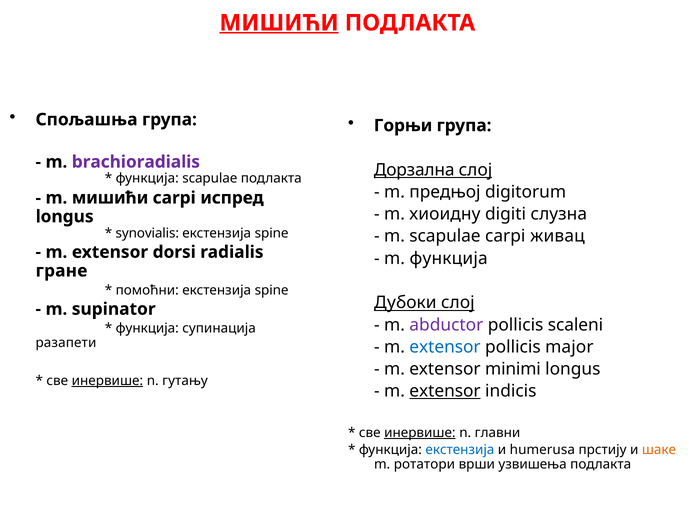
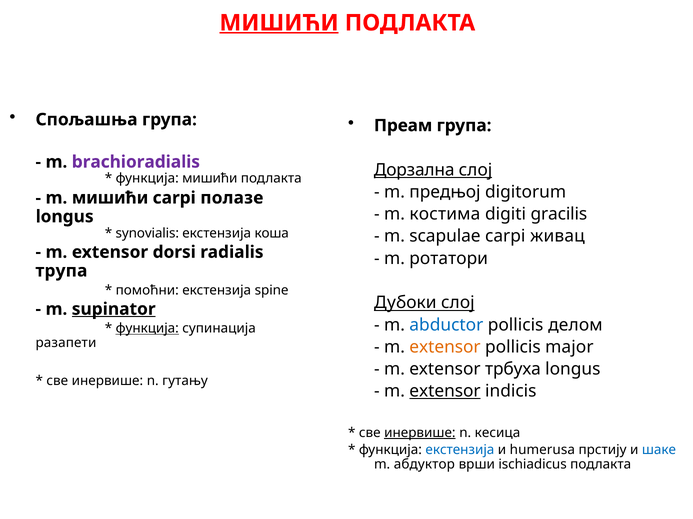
Горњи: Горњи -> Преам
функција scapulae: scapulae -> мишићи
испред: испред -> полазе
хиоидну: хиоидну -> костима
слузна: слузна -> gracilis
spine at (272, 234): spine -> коша
m функција: функција -> ротатори
гране: гране -> трупа
supinator underline: none -> present
abductor colour: purple -> blue
scaleni: scaleni -> делом
функција at (147, 329) underline: none -> present
extensor at (445, 347) colour: blue -> orange
minimi: minimi -> трбуха
инервише at (107, 381) underline: present -> none
главни: главни -> кесица
шаке colour: orange -> blue
ротатори: ротатори -> абдуктор
узвишења: узвишења -> ischiadicus
